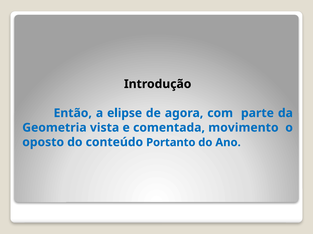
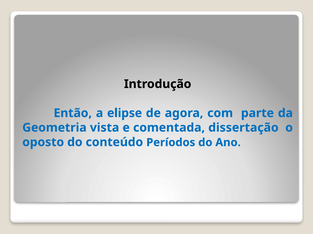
movimento: movimento -> dissertação
Portanto: Portanto -> Períodos
